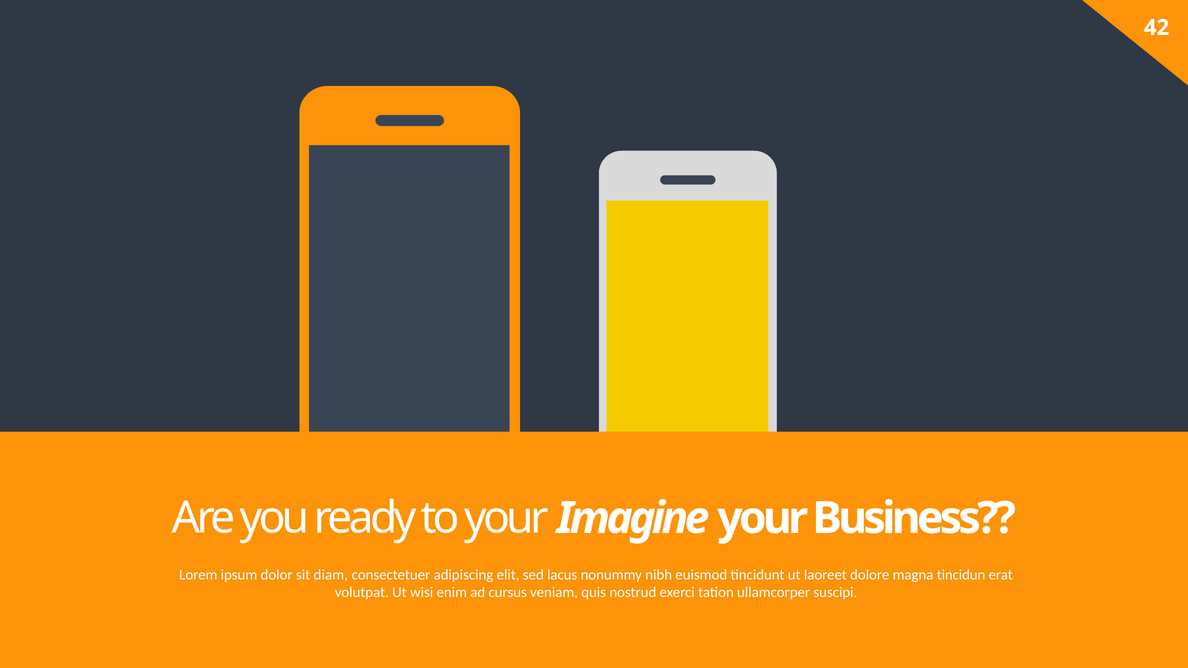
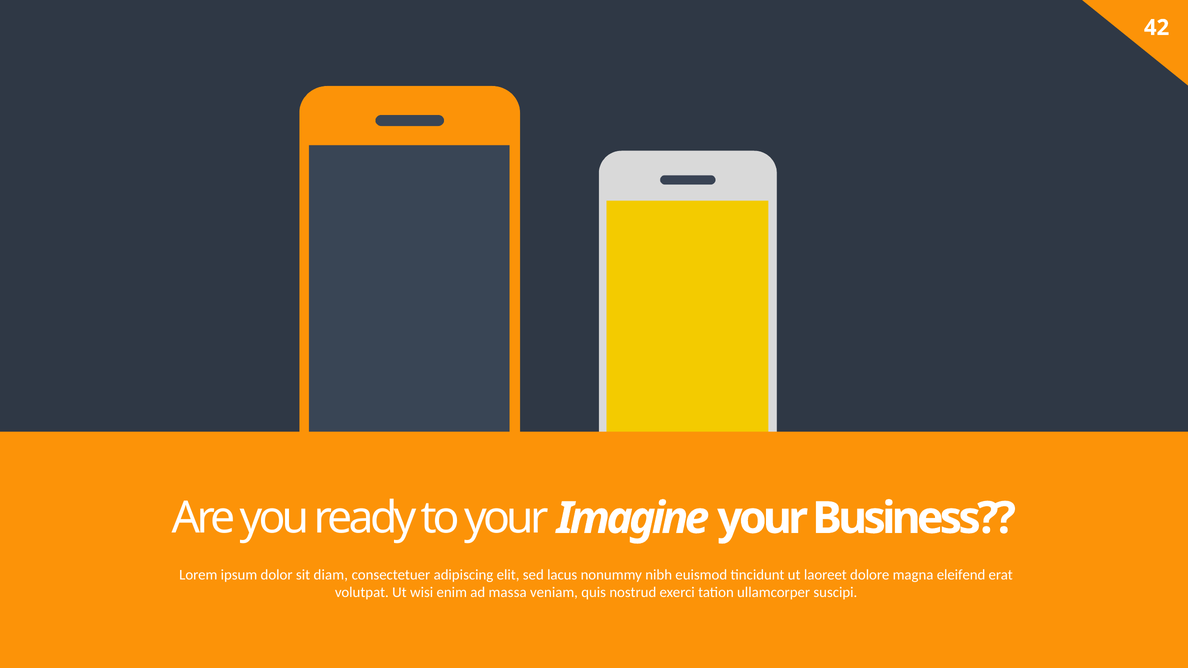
tincidun: tincidun -> eleifend
cursus: cursus -> massa
